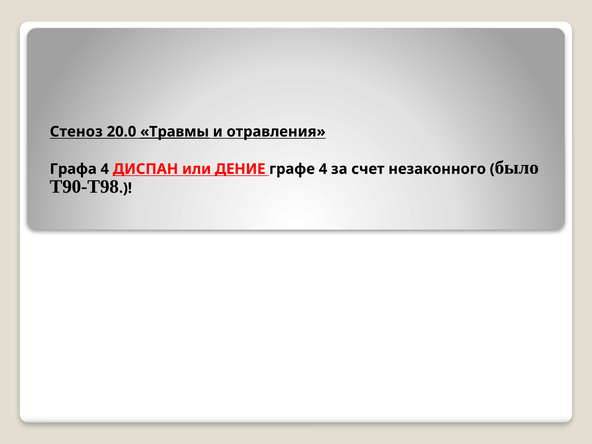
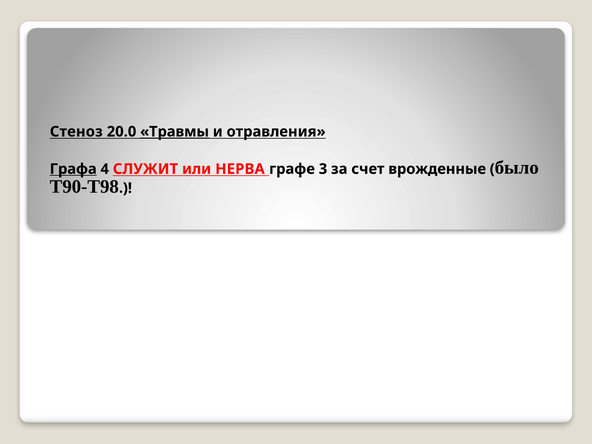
Графа underline: none -> present
ДИСПАН: ДИСПАН -> СЛУЖИТ
ДЕНИЕ: ДЕНИЕ -> НЕРВА
графе 4: 4 -> 3
незаконного: незаконного -> врожденные
